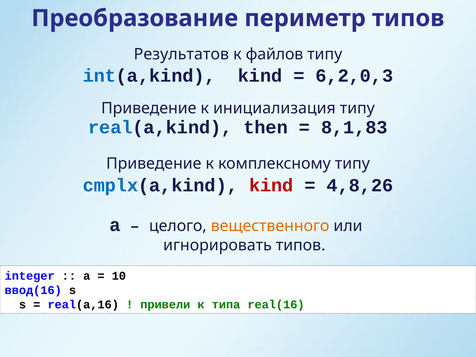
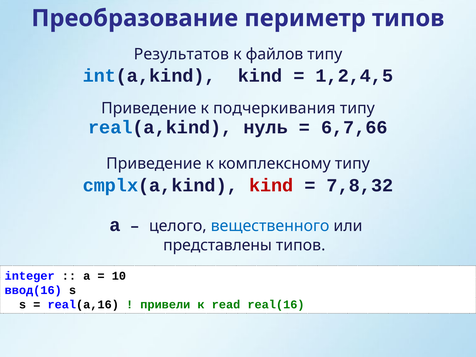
6,2,0,3: 6,2,0,3 -> 1,2,4,5
инициализация: инициализация -> подчеркивания
then: then -> нуль
8,1,83: 8,1,83 -> 6,7,66
4,8,26: 4,8,26 -> 7,8,32
вещественного colour: orange -> blue
игнорировать: игнорировать -> представлены
типа: типа -> read
